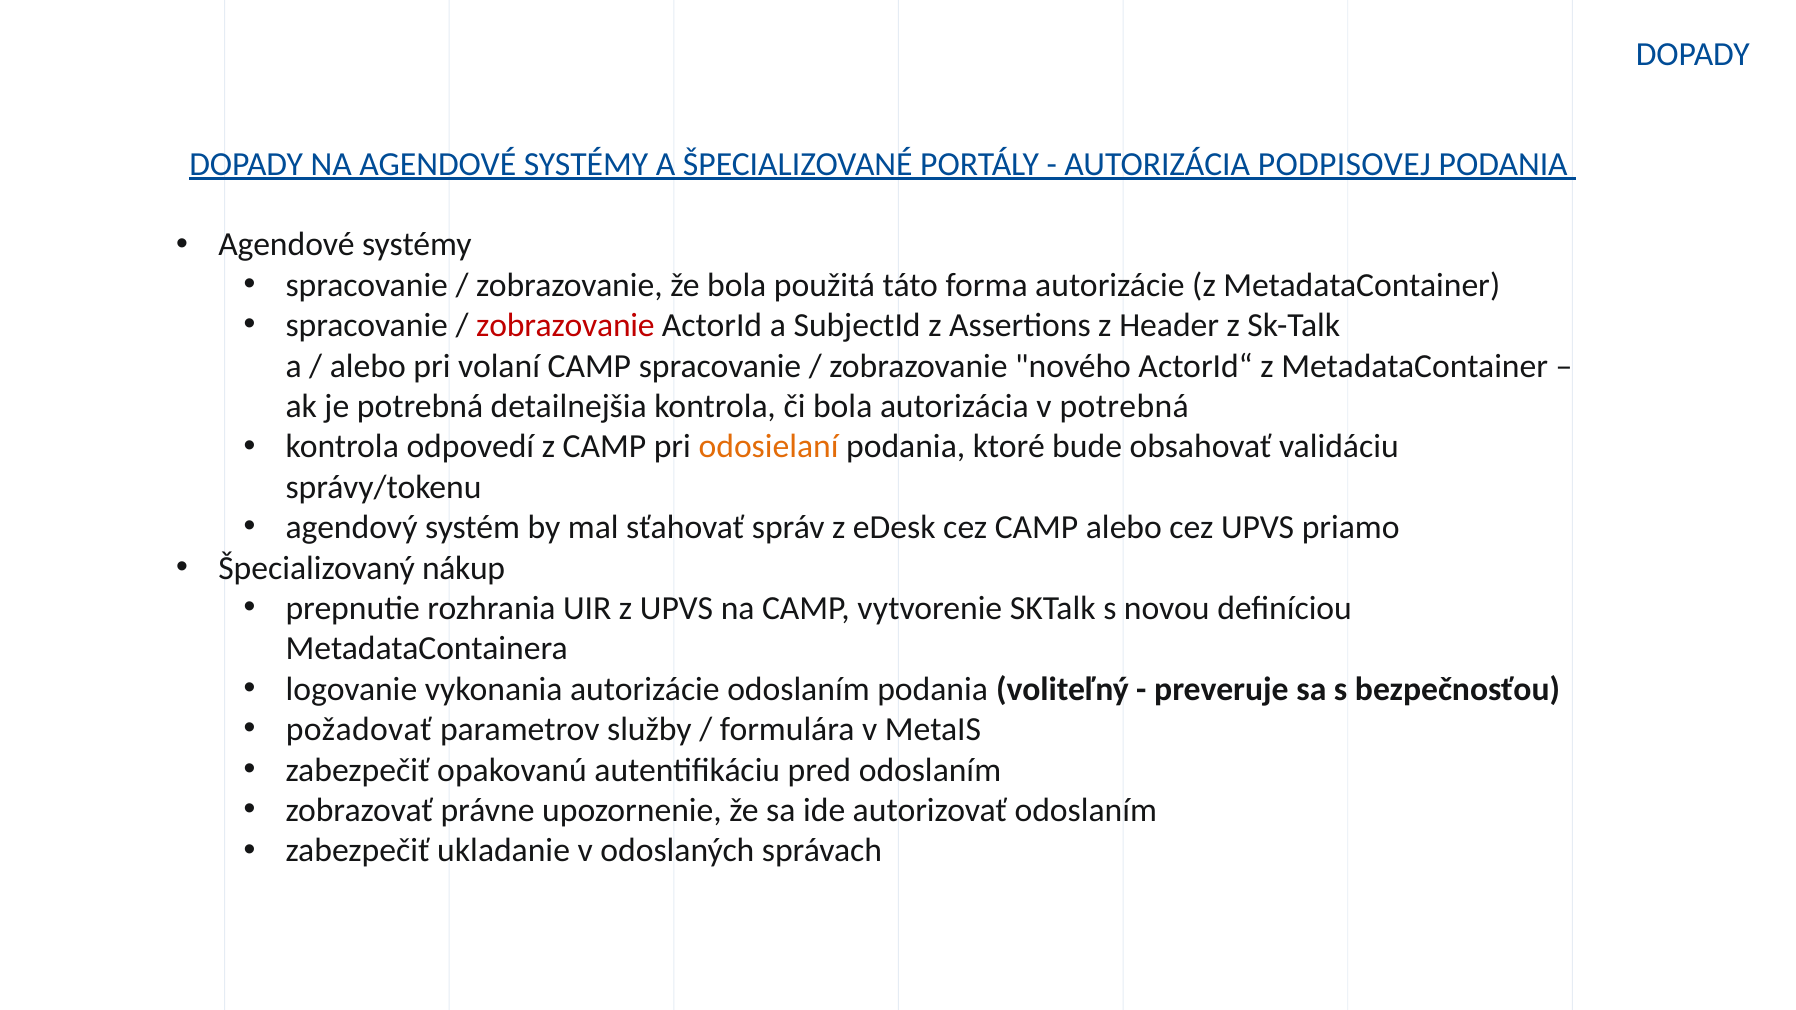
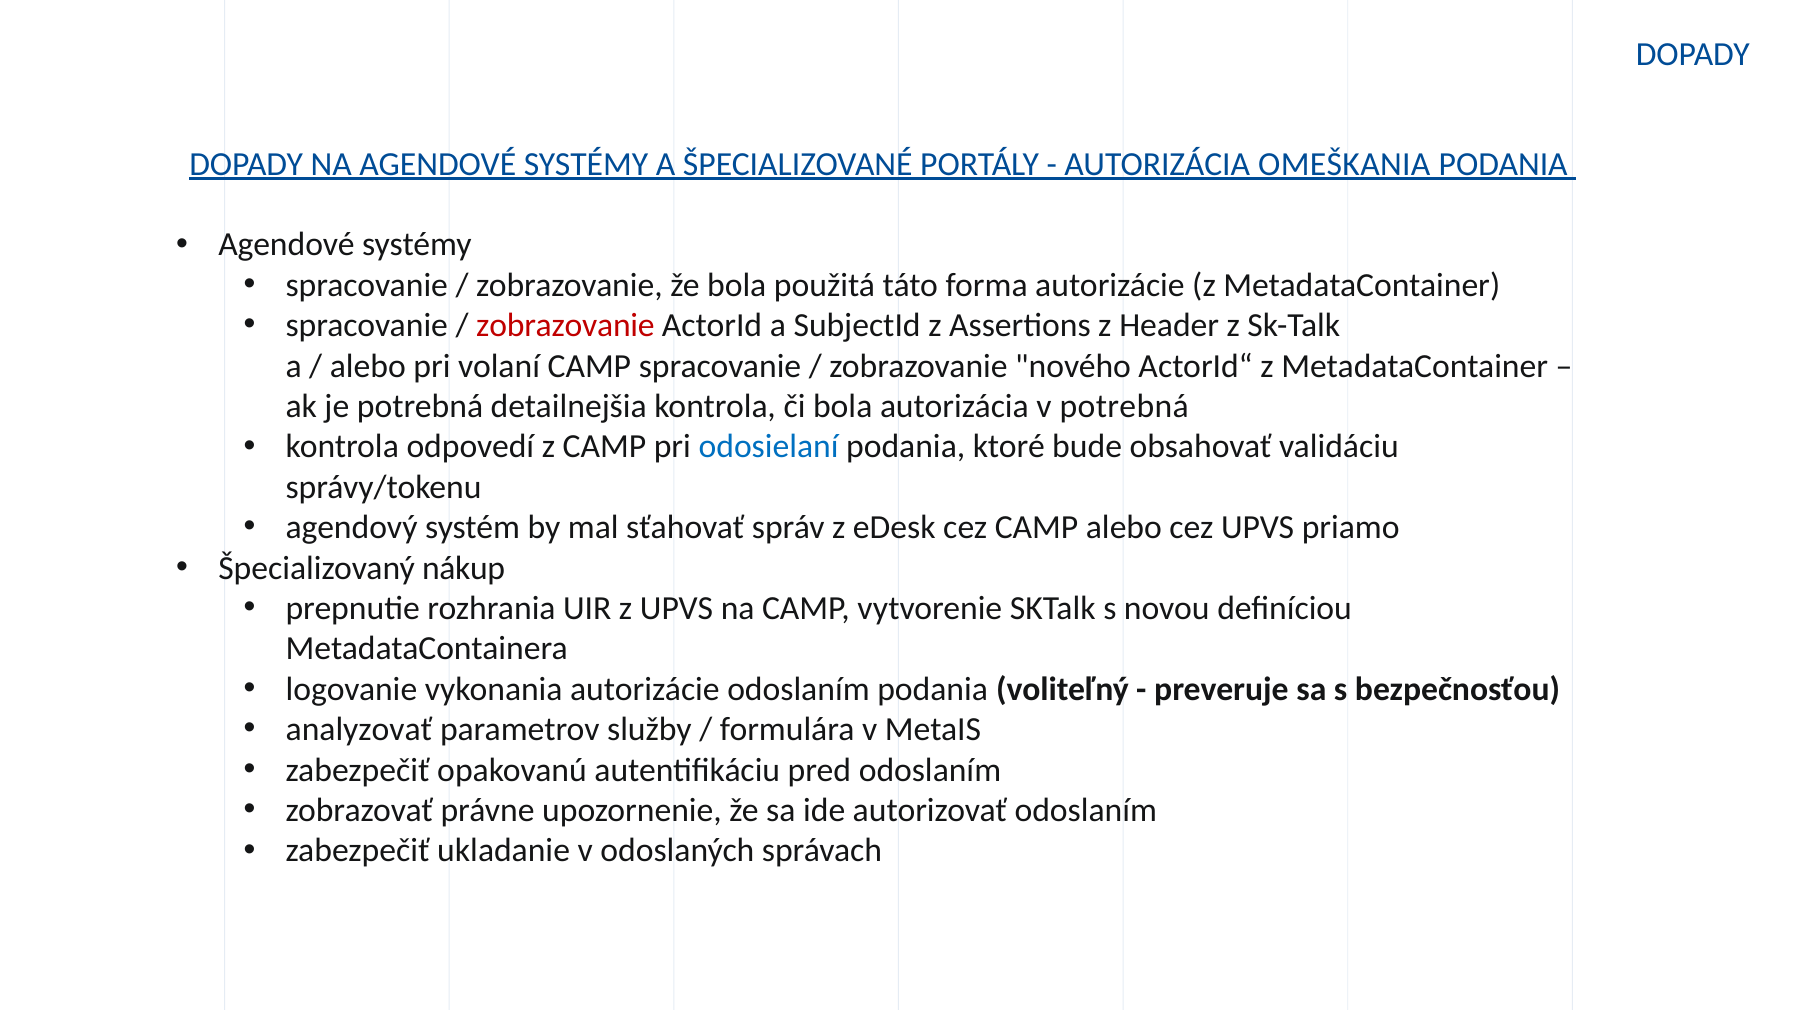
PODPISOVEJ: PODPISOVEJ -> OMEŠKANIA
odosielaní colour: orange -> blue
požadovať: požadovať -> analyzovať
